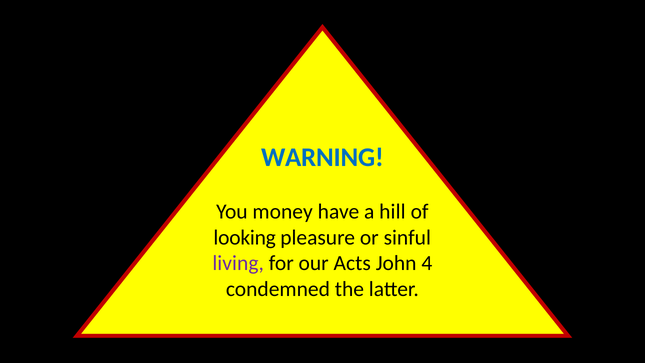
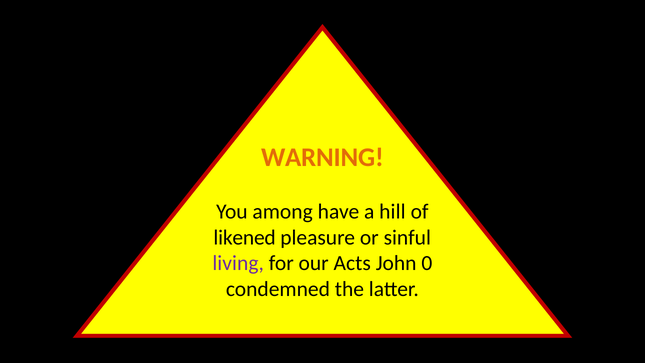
WARNING colour: blue -> orange
money: money -> among
looking: looking -> likened
4: 4 -> 0
